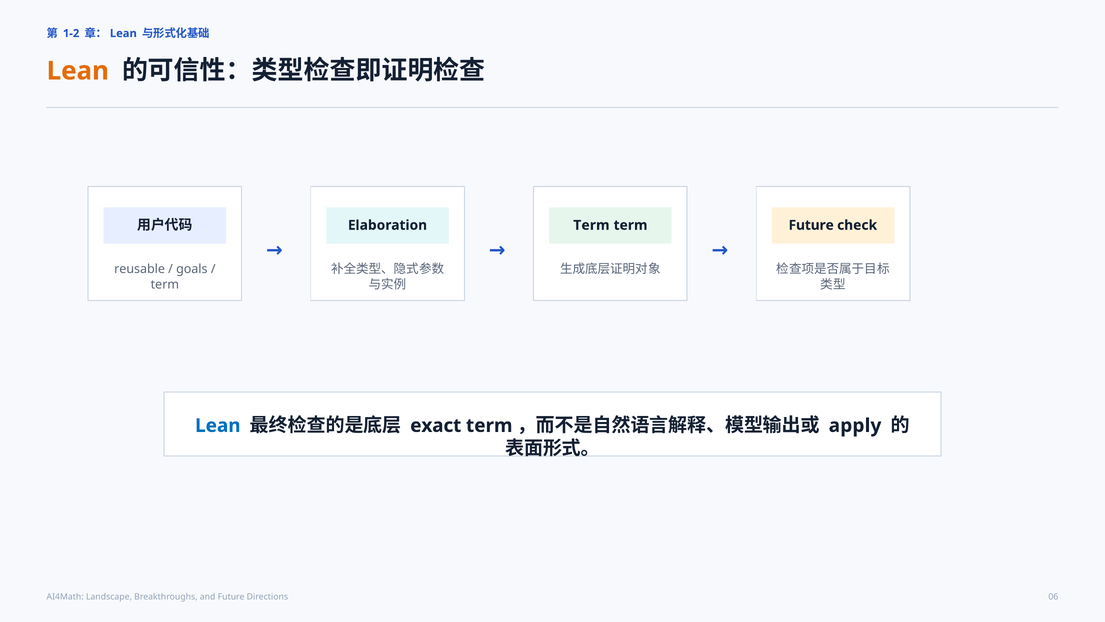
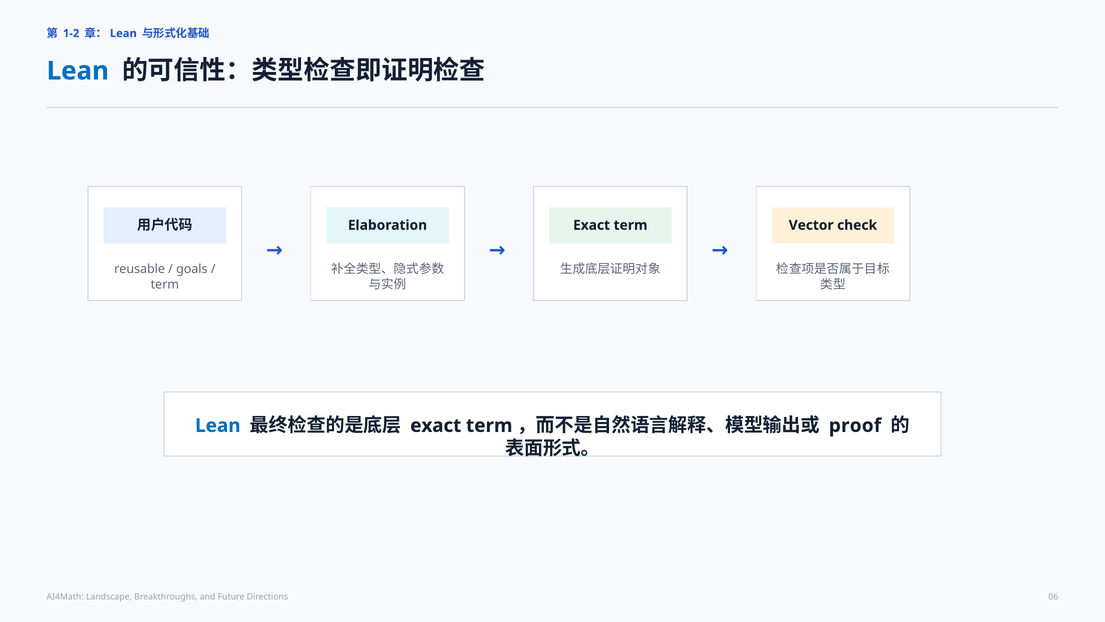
Lean at (78, 71) colour: orange -> blue
Term at (591, 225): Term -> Exact
Future at (811, 225): Future -> Vector
apply: apply -> proof
